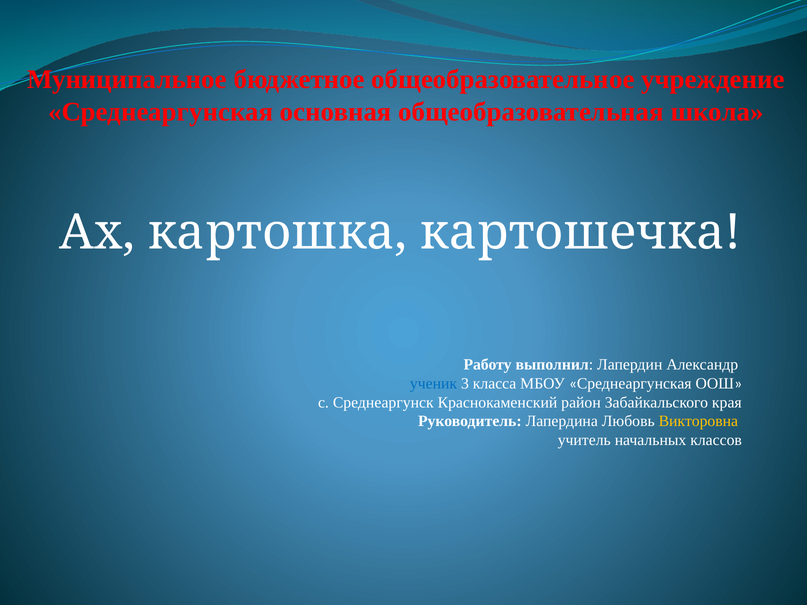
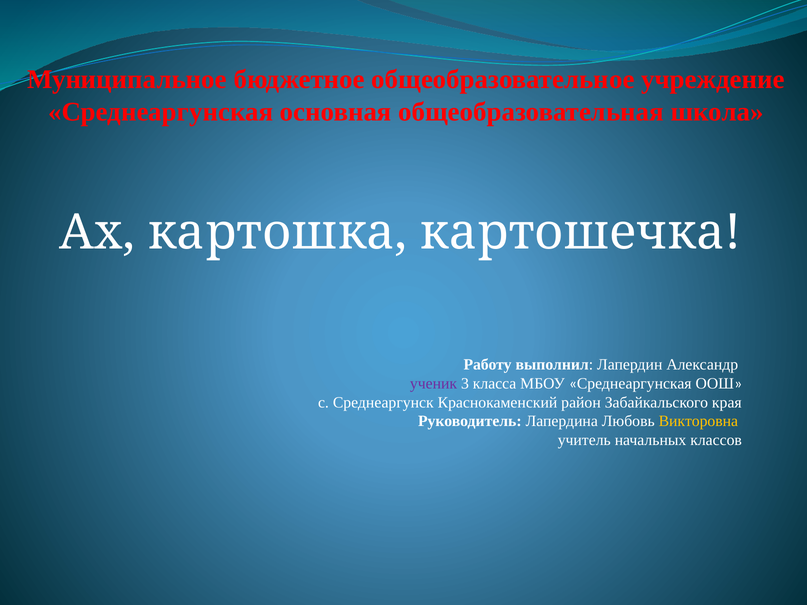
ученик colour: blue -> purple
